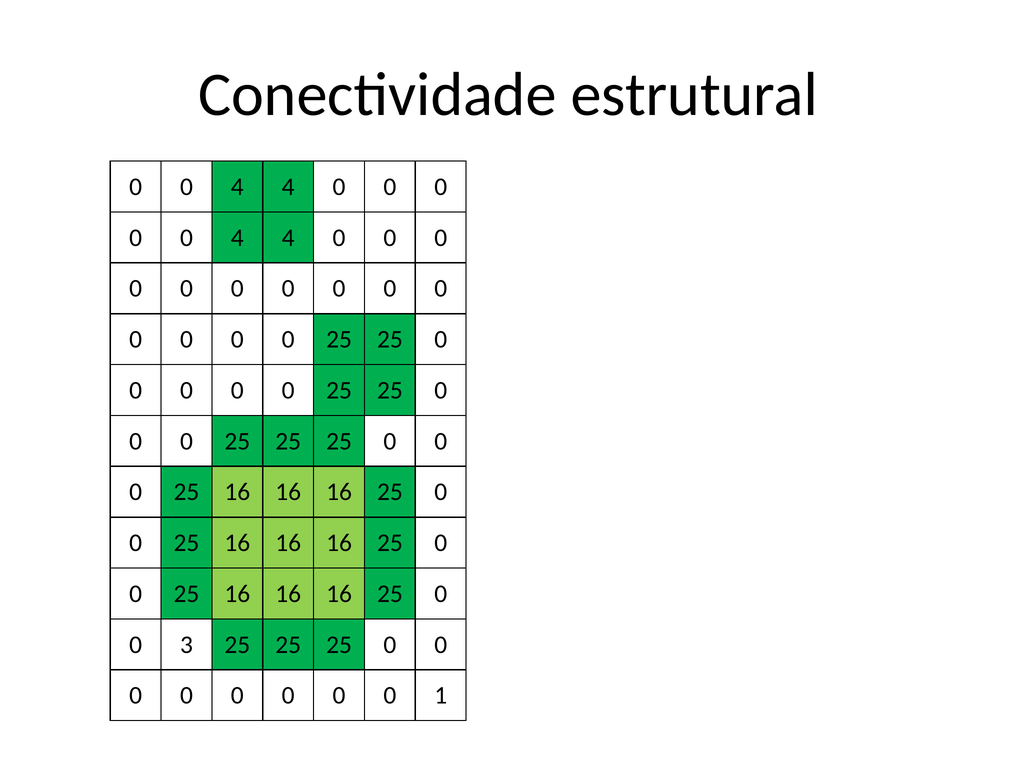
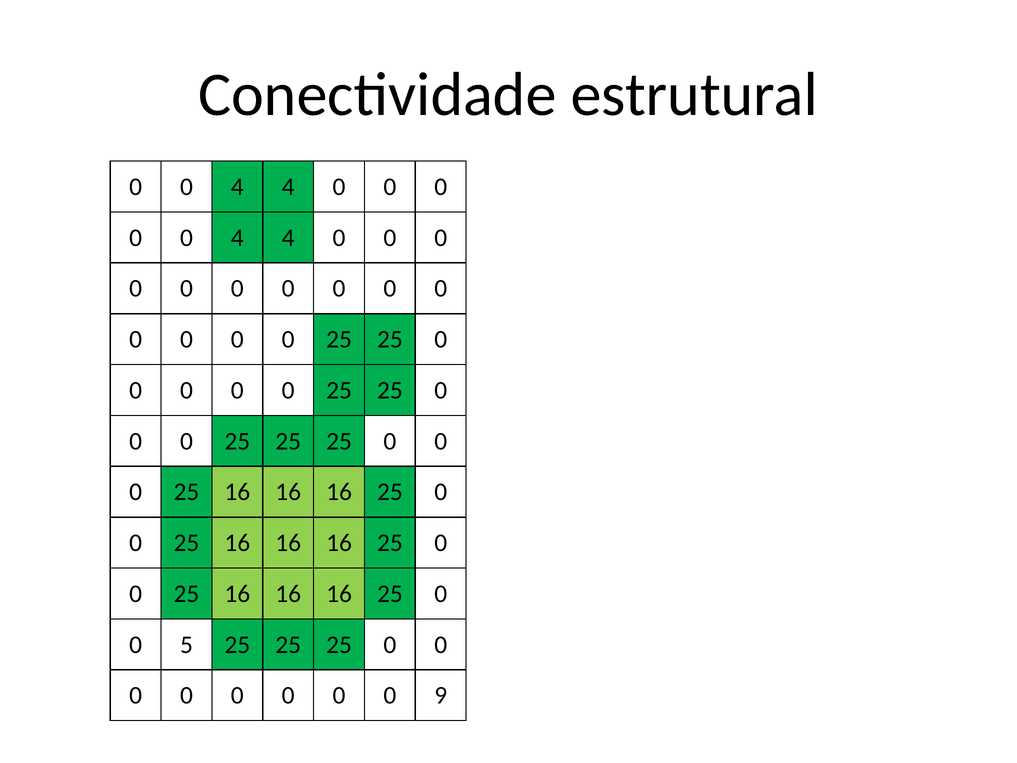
3: 3 -> 5
1: 1 -> 9
